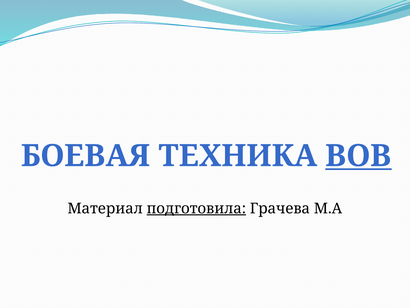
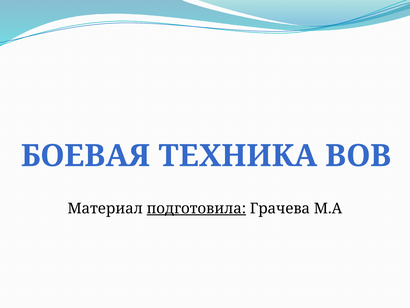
ВОВ underline: present -> none
